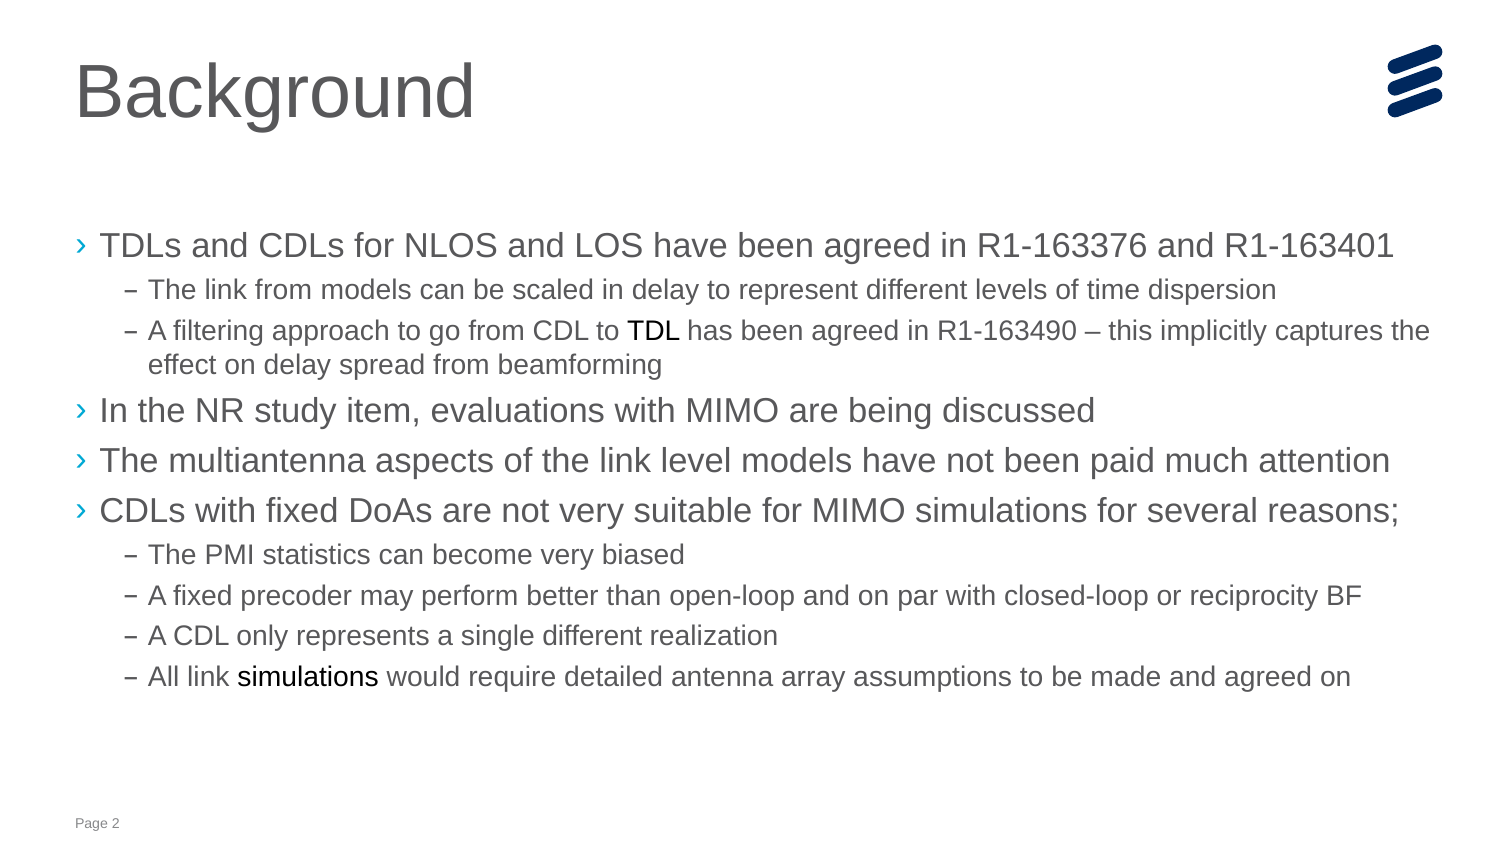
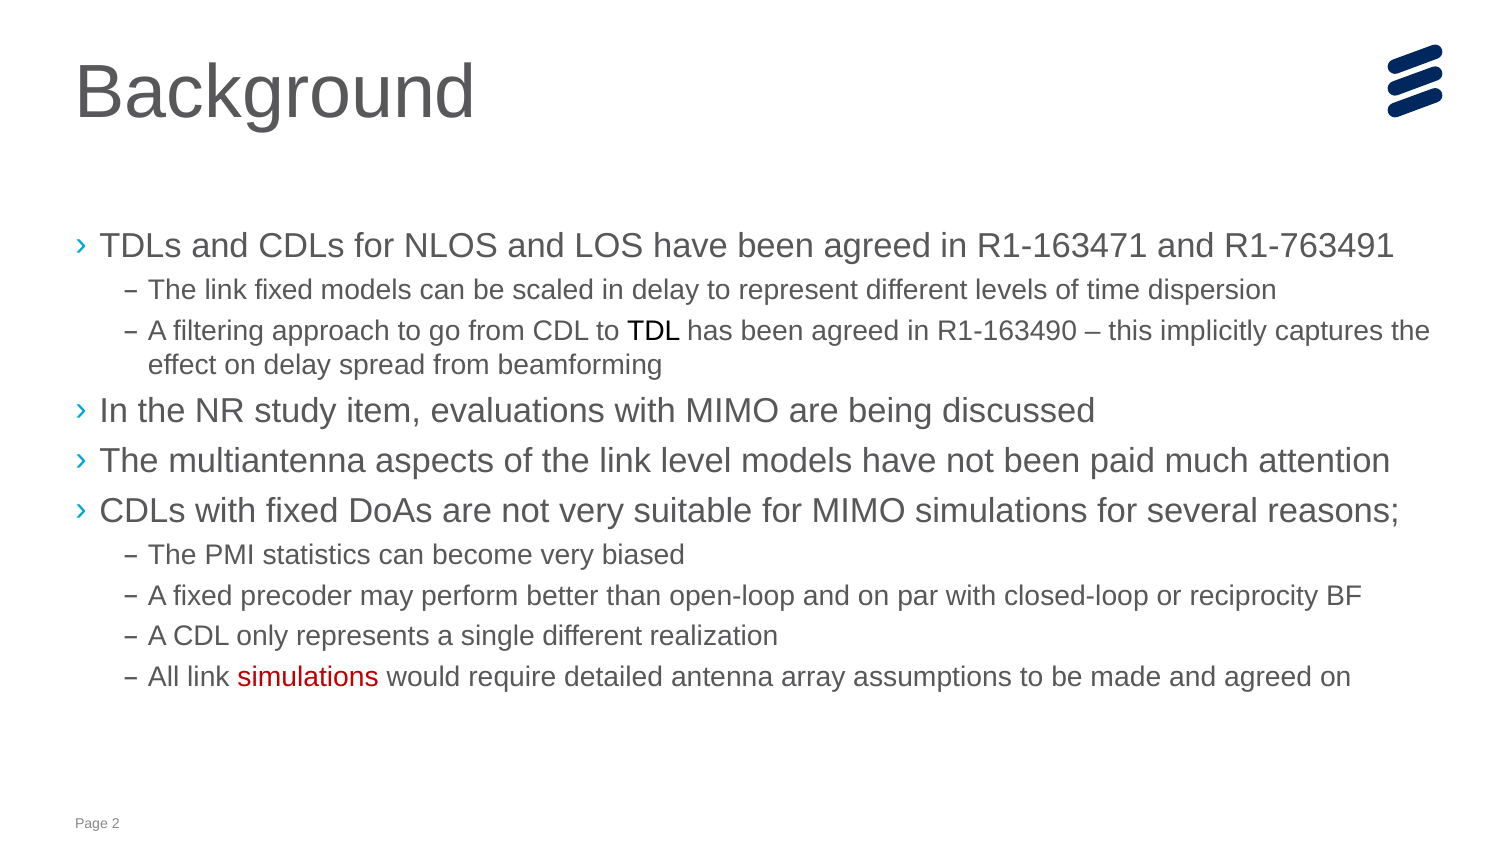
R1-163376: R1-163376 -> R1-163471
R1-163401: R1-163401 -> R1-763491
link from: from -> fixed
simulations at (308, 677) colour: black -> red
